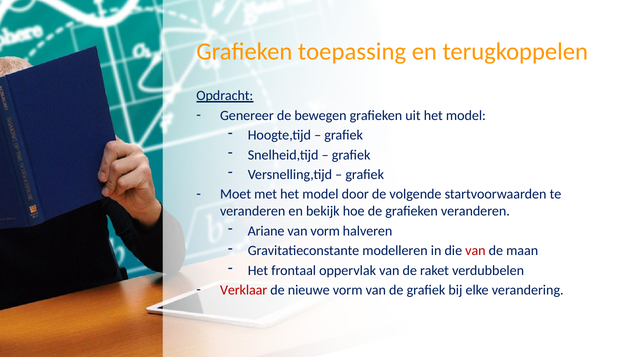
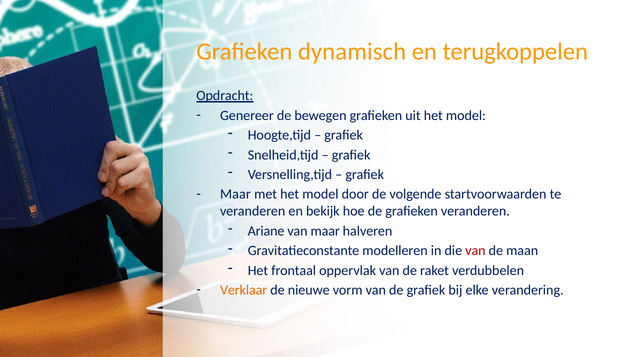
toepassing: toepassing -> dynamisch
Moet at (236, 194): Moet -> Maar
van vorm: vorm -> maar
Verklaar colour: red -> orange
